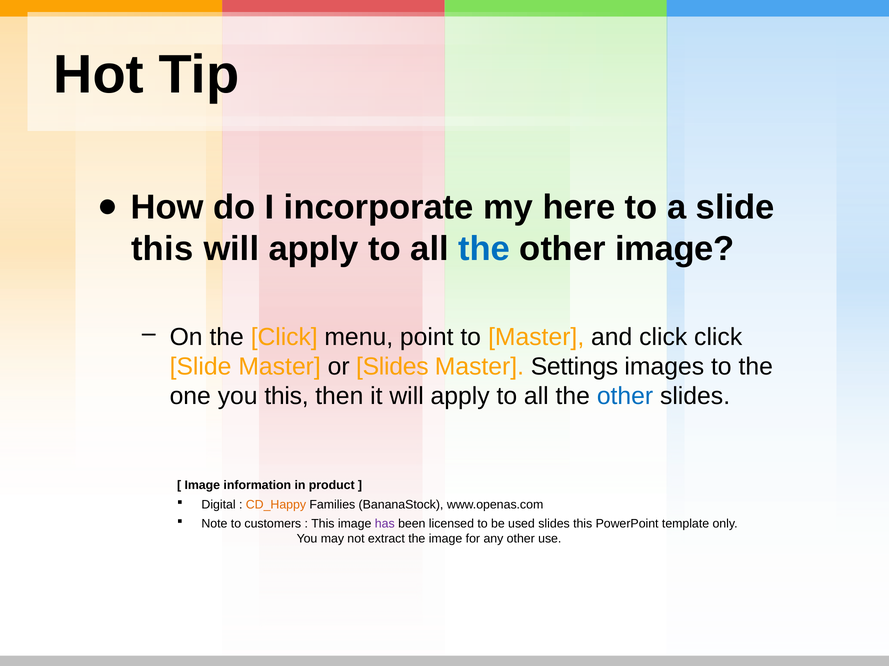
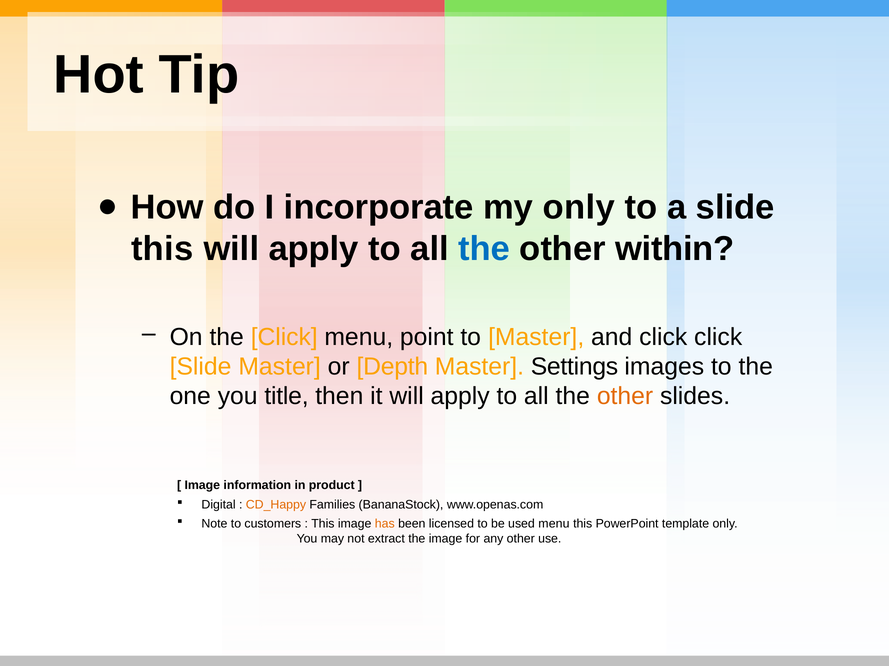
my here: here -> only
other image: image -> within
or Slides: Slides -> Depth
you this: this -> title
other at (625, 397) colour: blue -> orange
has colour: purple -> orange
used slides: slides -> menu
